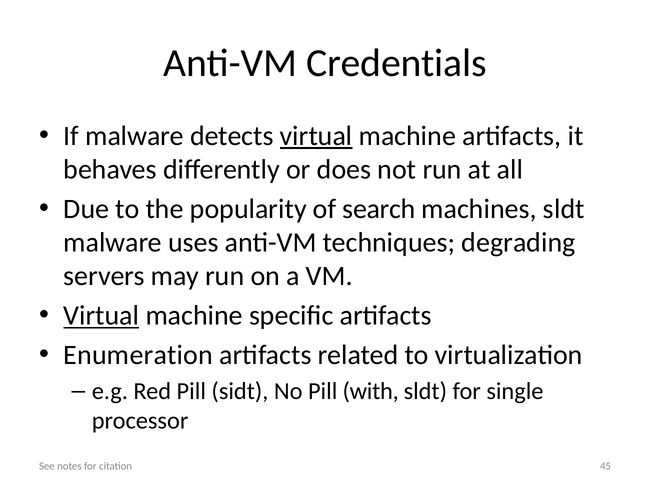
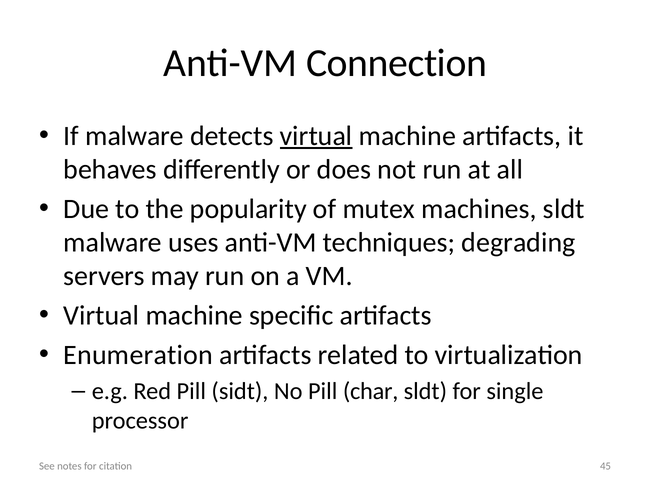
Credentials: Credentials -> Connection
search: search -> mutex
Virtual at (101, 315) underline: present -> none
with: with -> char
